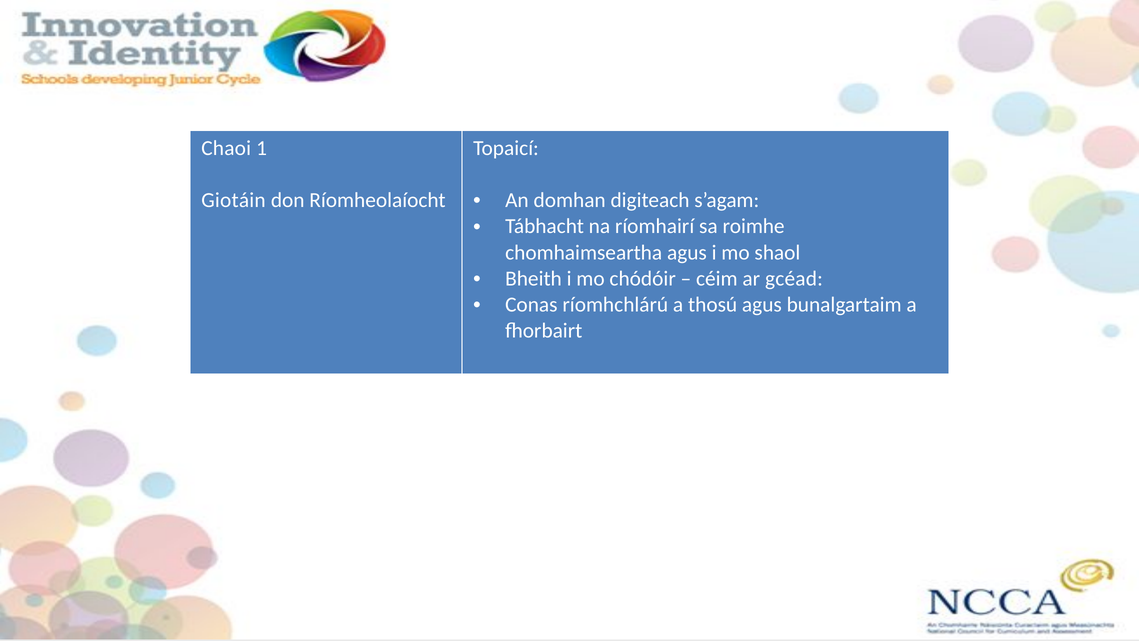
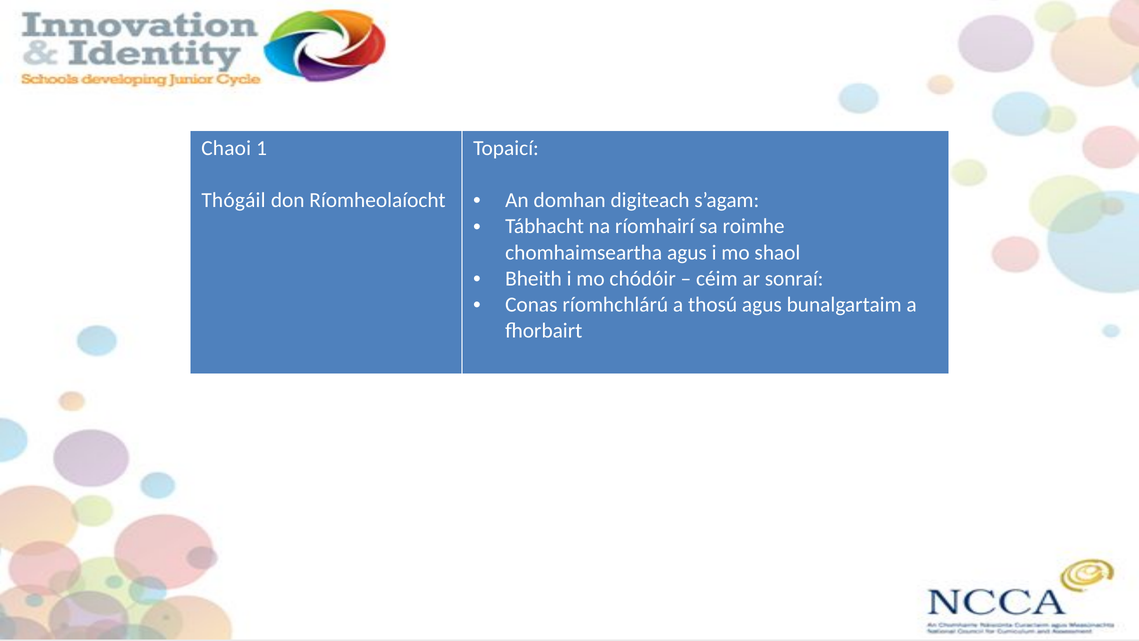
Giotáin: Giotáin -> Thógáil
gcéad: gcéad -> sonraí
